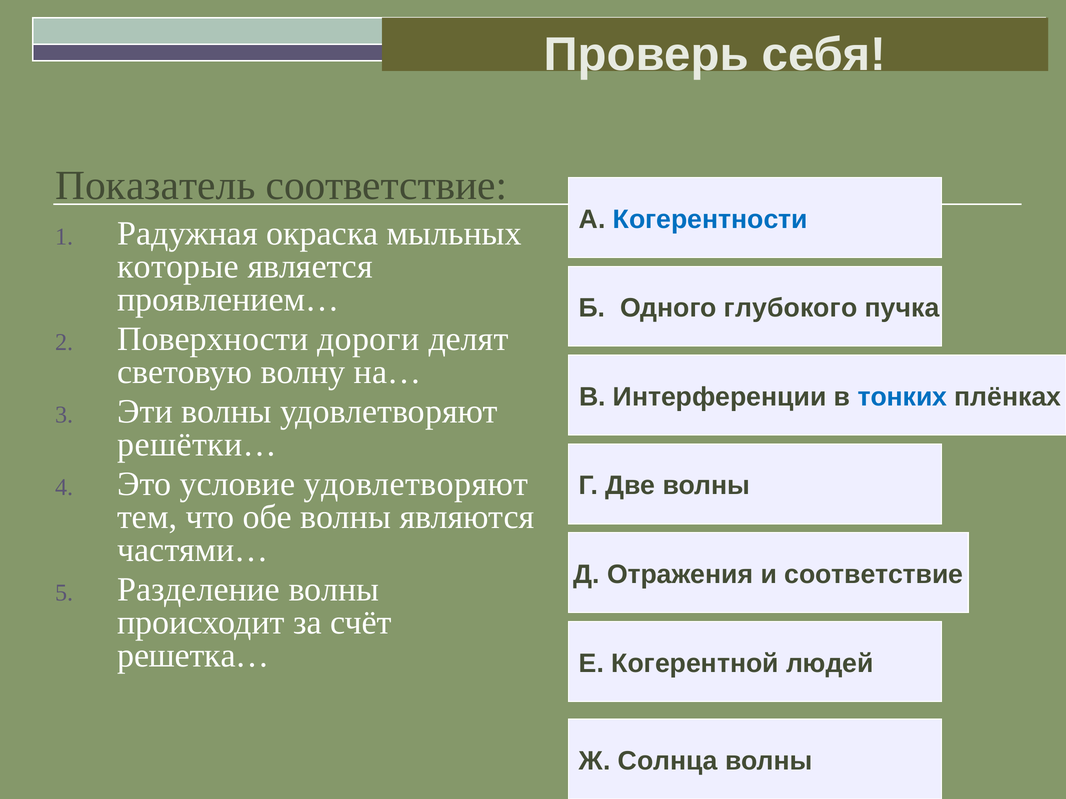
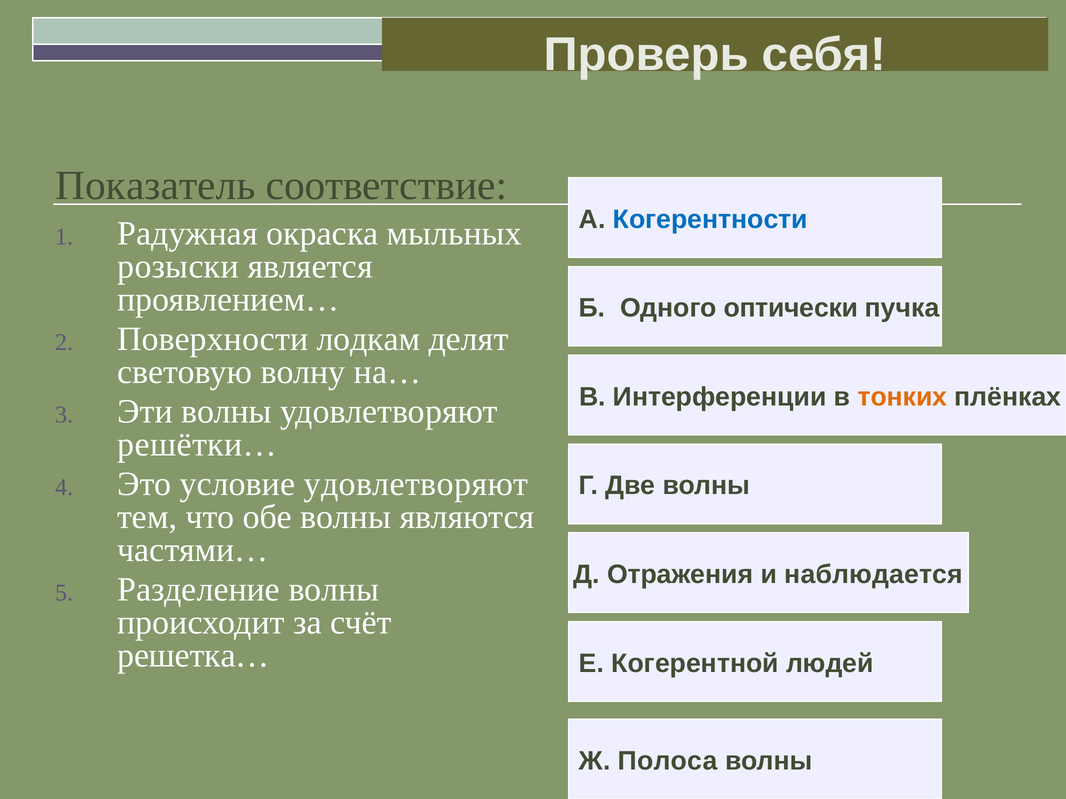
которые: которые -> розыски
глубокого: глубокого -> оптически
дороги: дороги -> лодкам
тонких colour: blue -> orange
и соответствие: соответствие -> наблюдается
Солнца: Солнца -> Полоса
